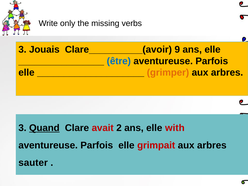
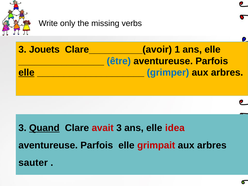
Jouais: Jouais -> Jouets
9: 9 -> 1
elle at (26, 73) underline: none -> present
grimper colour: orange -> blue
avait 2: 2 -> 3
with: with -> idea
